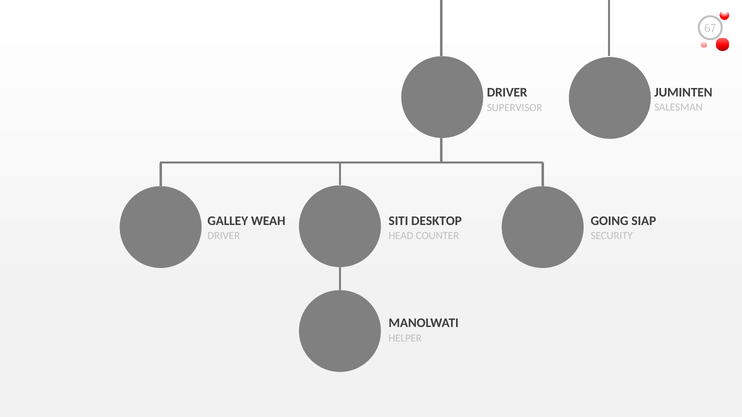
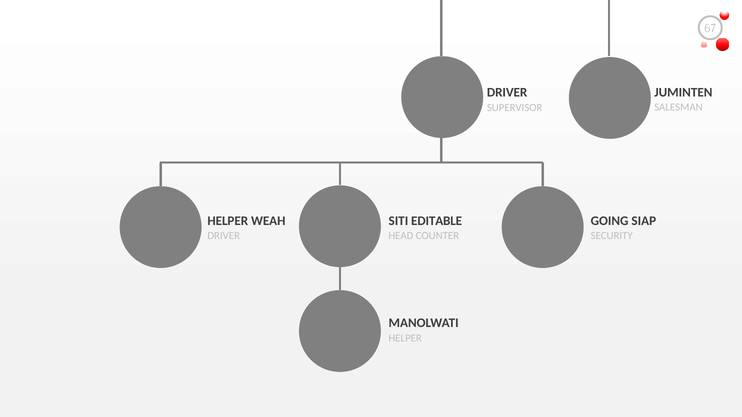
GALLEY at (228, 221): GALLEY -> HELPER
DESKTOP: DESKTOP -> EDITABLE
